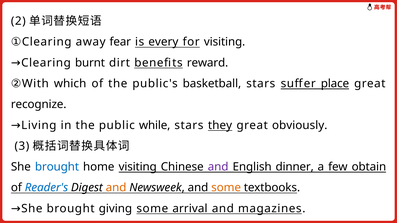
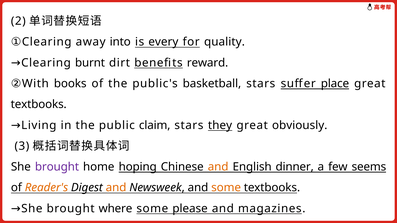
fear: fear -> into
for visiting: visiting -> quality
which: which -> books
recognize at (39, 105): recognize -> textbooks
while: while -> claim
brought at (57, 167) colour: blue -> purple
home visiting: visiting -> hoping
and at (218, 167) colour: purple -> orange
obtain: obtain -> seems
Reader's colour: blue -> orange
giving: giving -> where
arrival: arrival -> please
